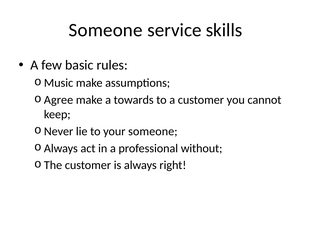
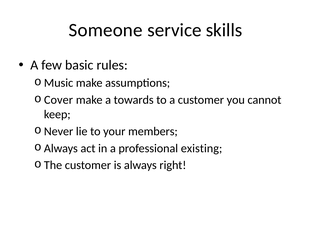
Agree: Agree -> Cover
your someone: someone -> members
without: without -> existing
